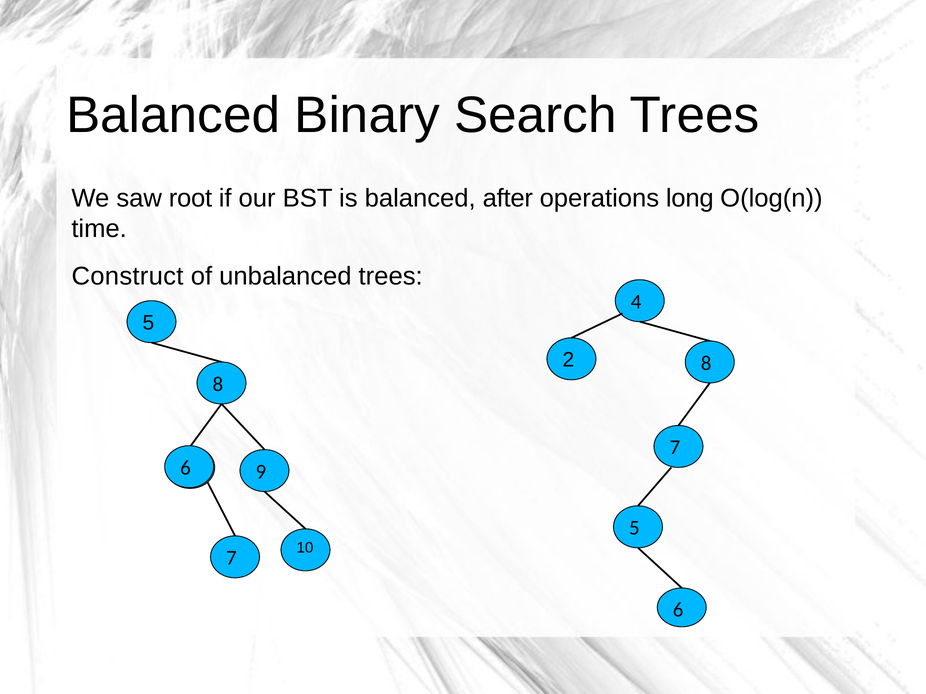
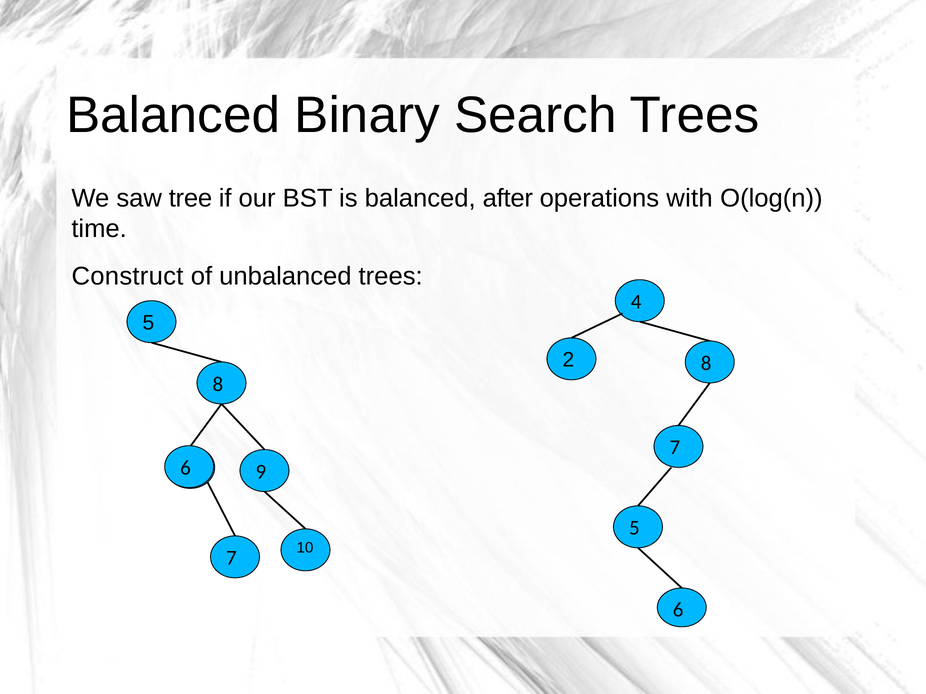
root: root -> tree
long: long -> with
